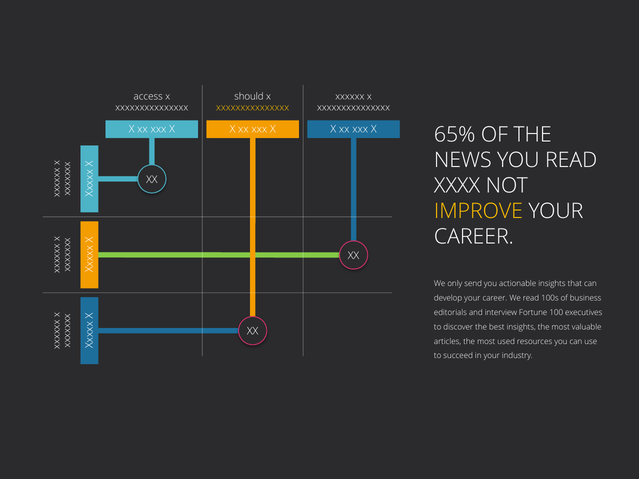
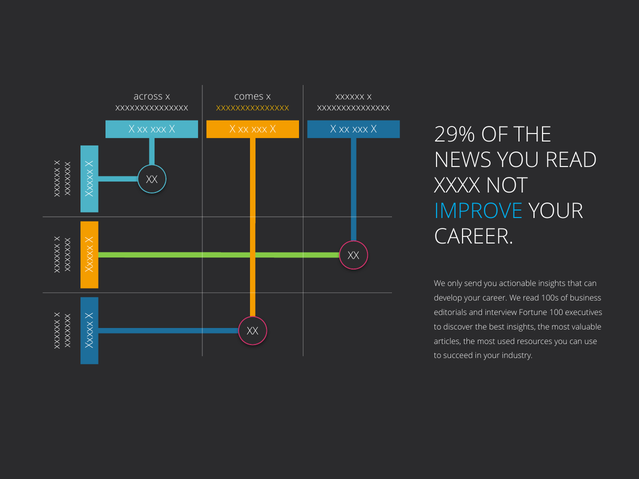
access: access -> across
should: should -> comes
65%: 65% -> 29%
IMPROVE colour: yellow -> light blue
